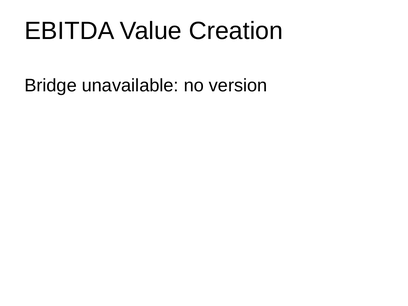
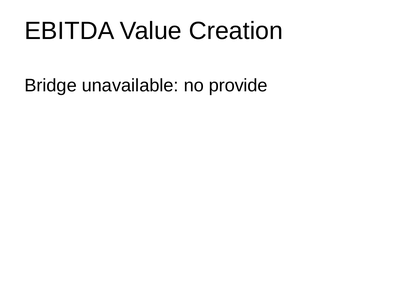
version: version -> provide
